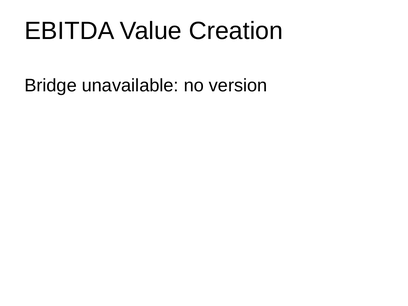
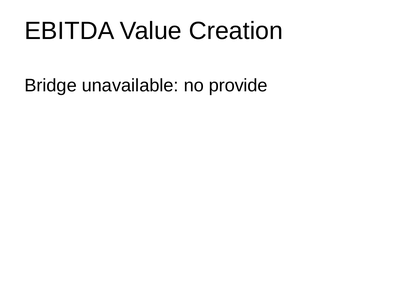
version: version -> provide
